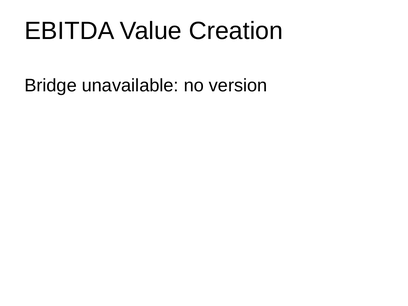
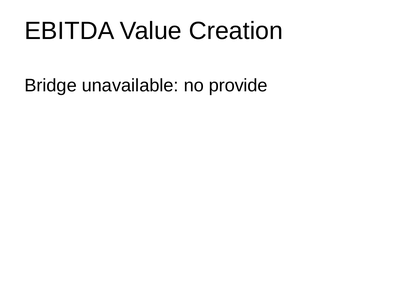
version: version -> provide
